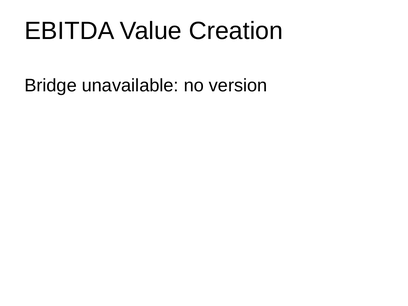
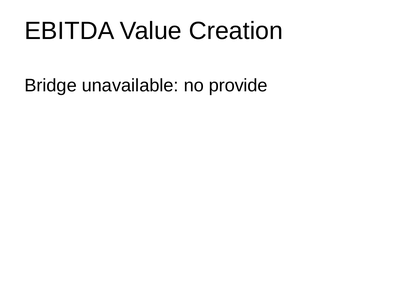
version: version -> provide
